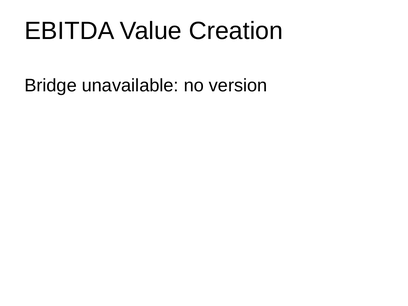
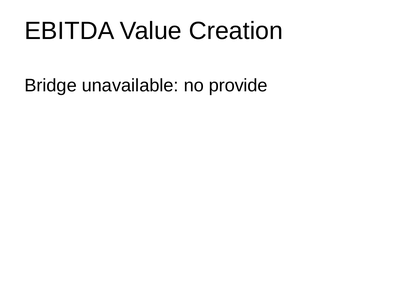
version: version -> provide
